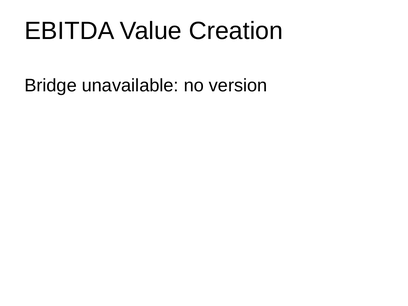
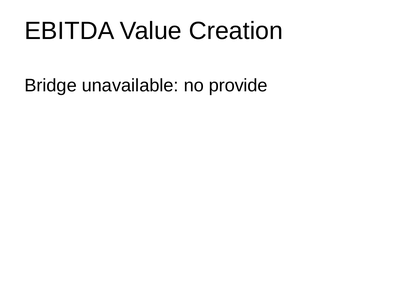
version: version -> provide
